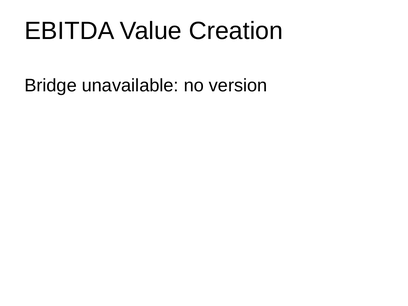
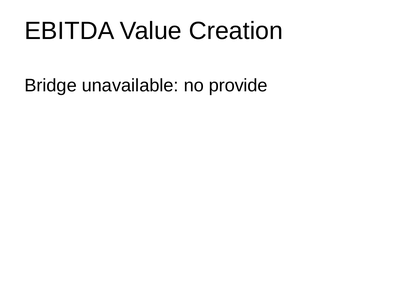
version: version -> provide
